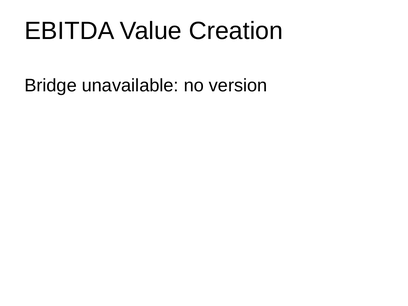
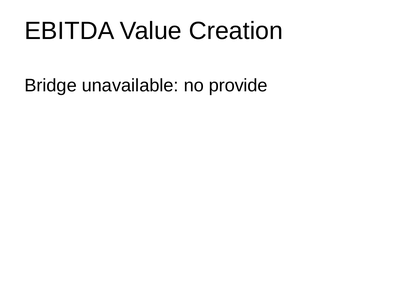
version: version -> provide
